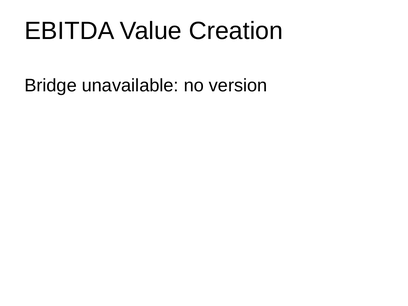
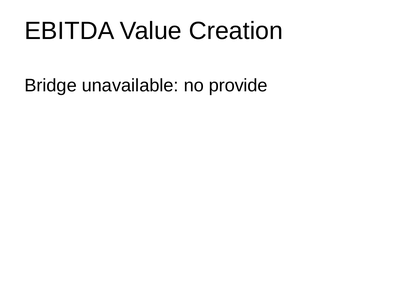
version: version -> provide
